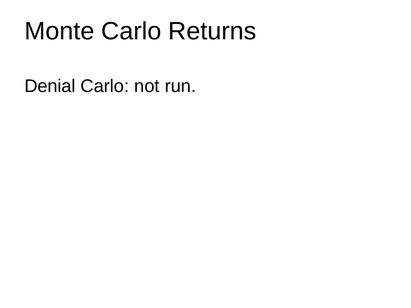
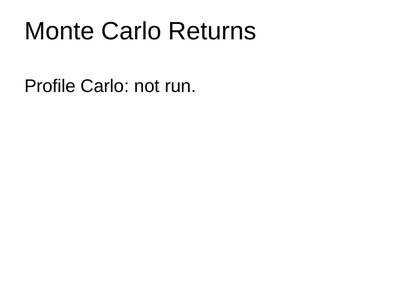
Denial: Denial -> Profile
